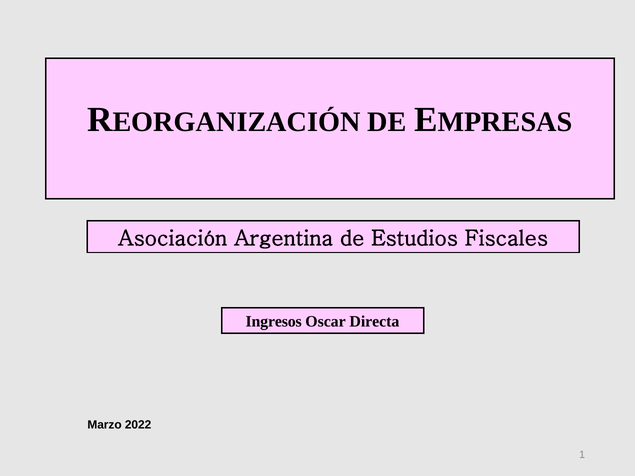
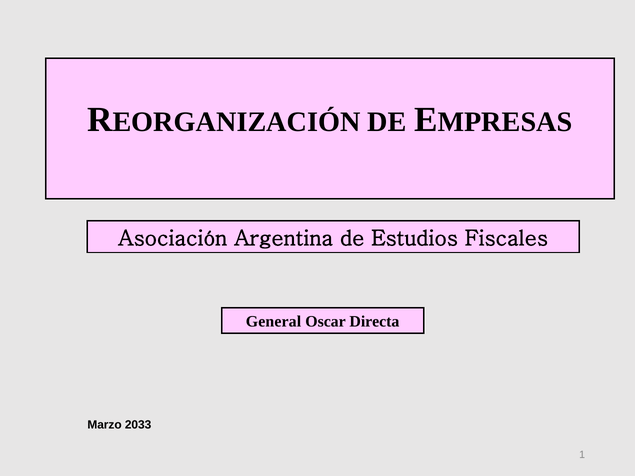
Ingresos: Ingresos -> General
2022: 2022 -> 2033
